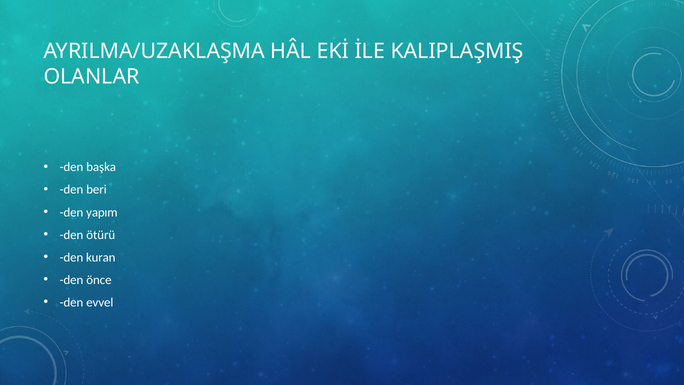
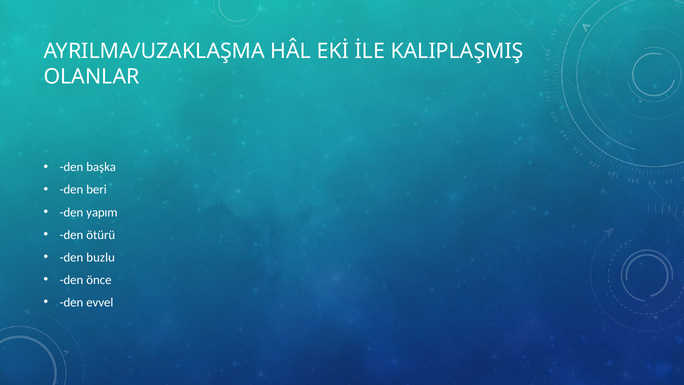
kuran: kuran -> buzlu
